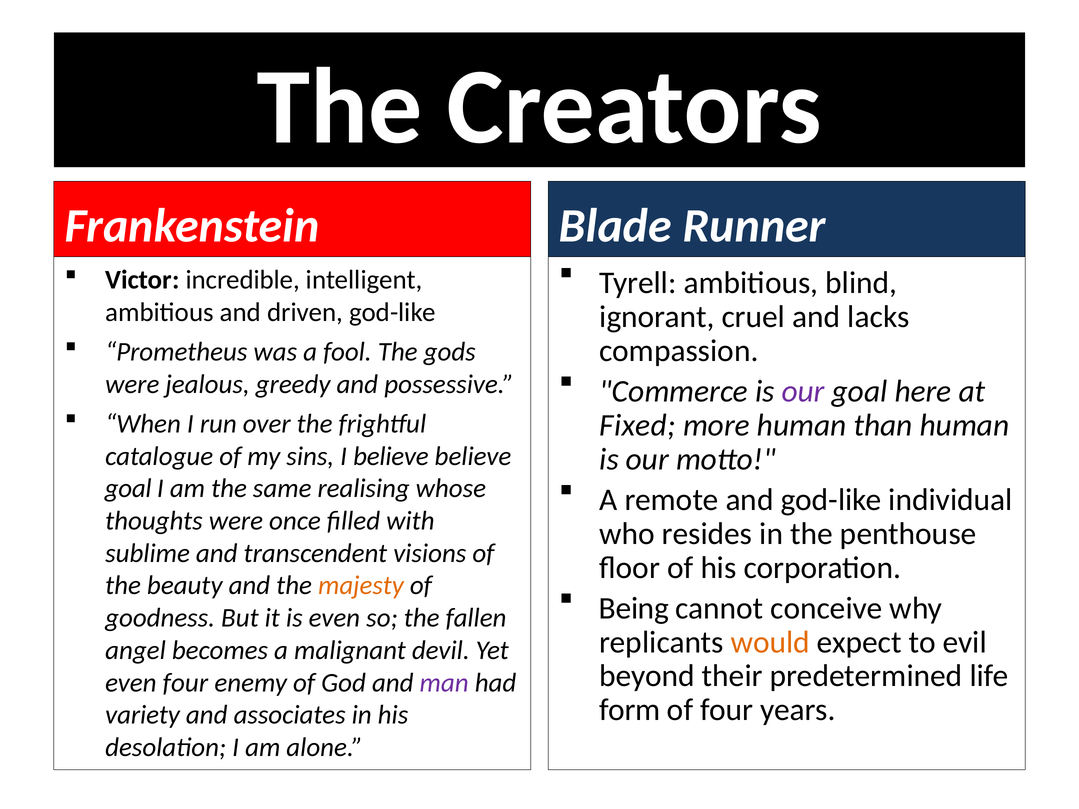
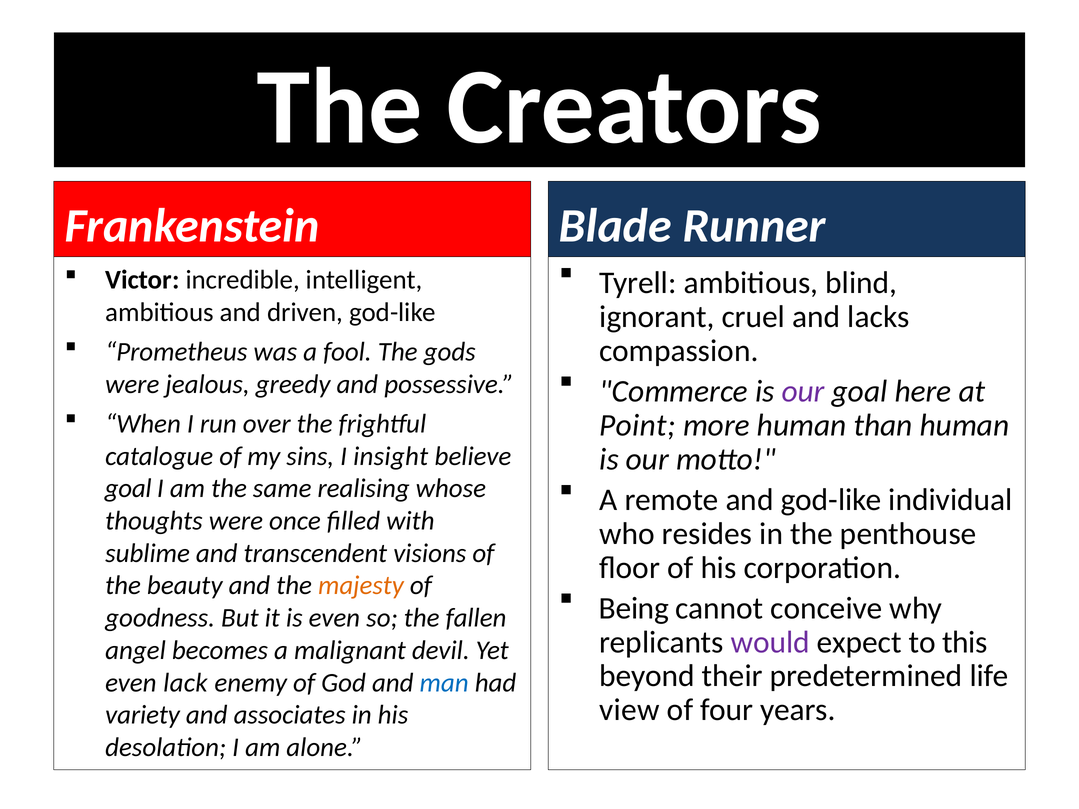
Fixed: Fixed -> Point
I believe: believe -> insight
would colour: orange -> purple
evil: evil -> this
even four: four -> lack
man colour: purple -> blue
form: form -> view
